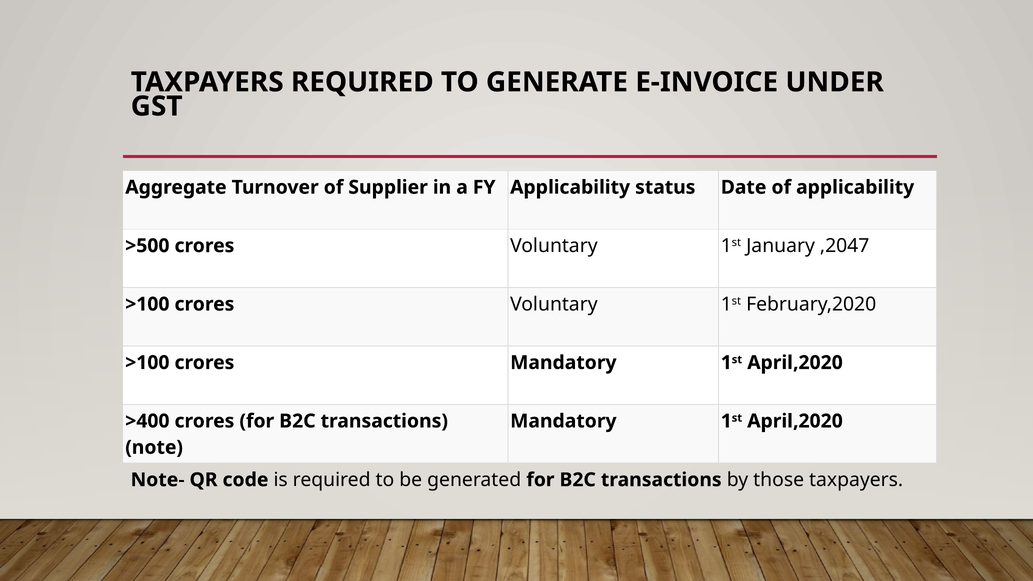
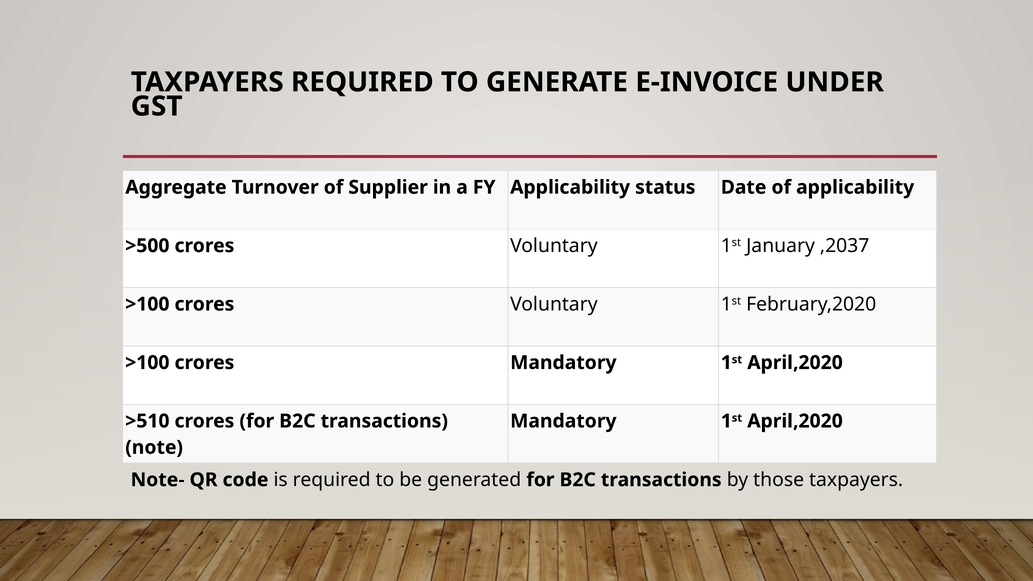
,2047: ,2047 -> ,2037
>400: >400 -> >510
